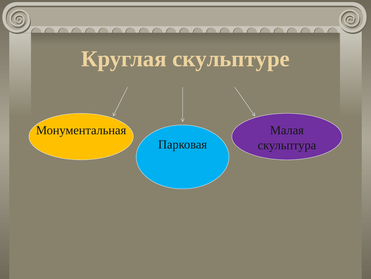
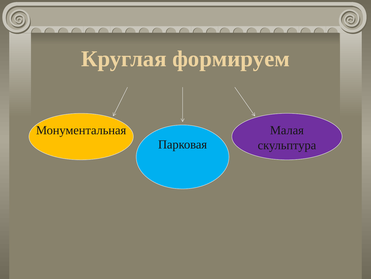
скульптуре: скульптуре -> формируем
